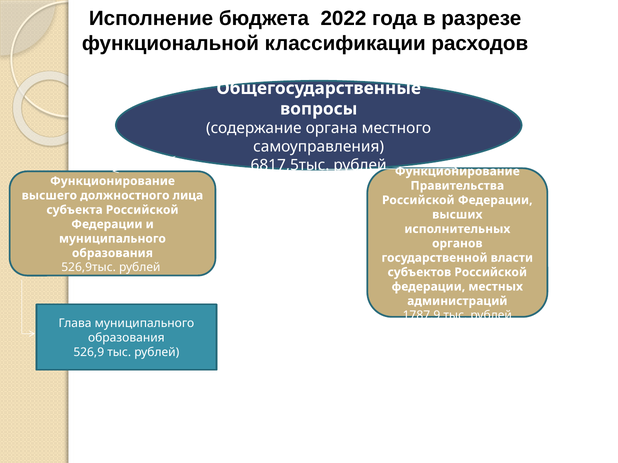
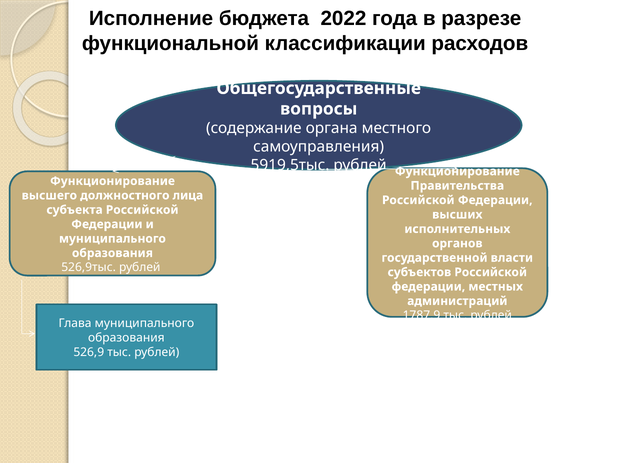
6817,5тыс: 6817,5тыс -> 5919,5тыс
